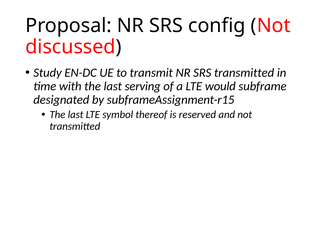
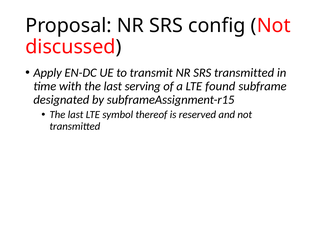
Study: Study -> Apply
would: would -> found
